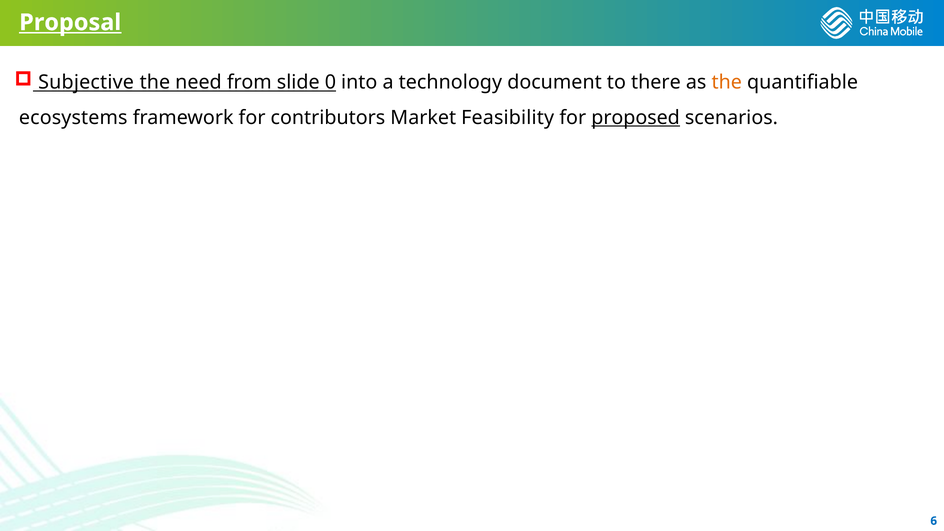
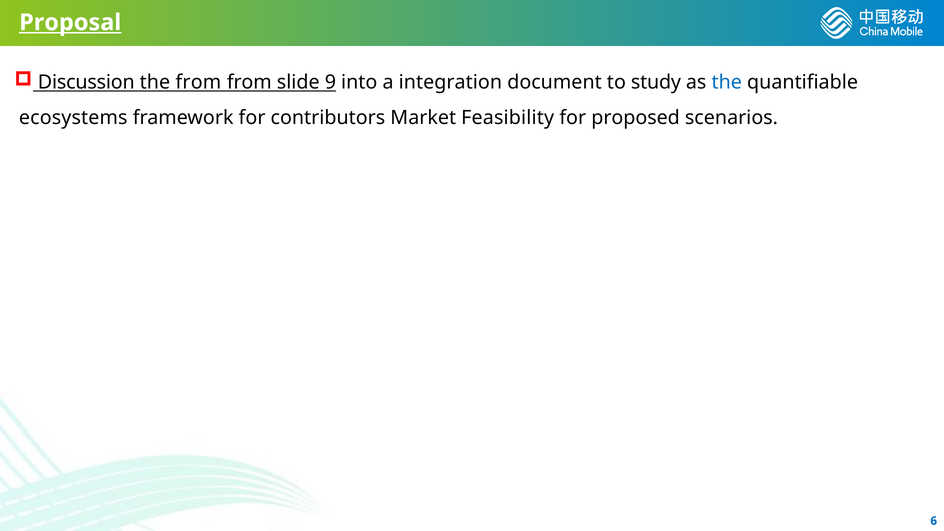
Subjective: Subjective -> Discussion
the need: need -> from
0: 0 -> 9
technology: technology -> integration
there: there -> study
the at (727, 82) colour: orange -> blue
proposed underline: present -> none
